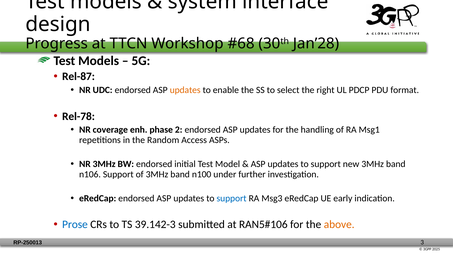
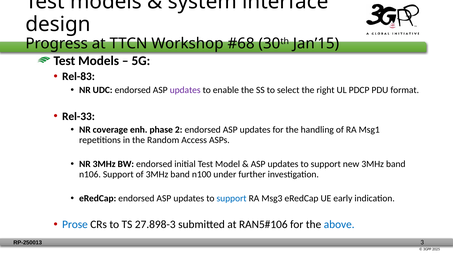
Jan’28: Jan’28 -> Jan’15
Rel-87: Rel-87 -> Rel-83
updates at (185, 90) colour: orange -> purple
Rel-78: Rel-78 -> Rel-33
39.142-3: 39.142-3 -> 27.898-3
above colour: orange -> blue
